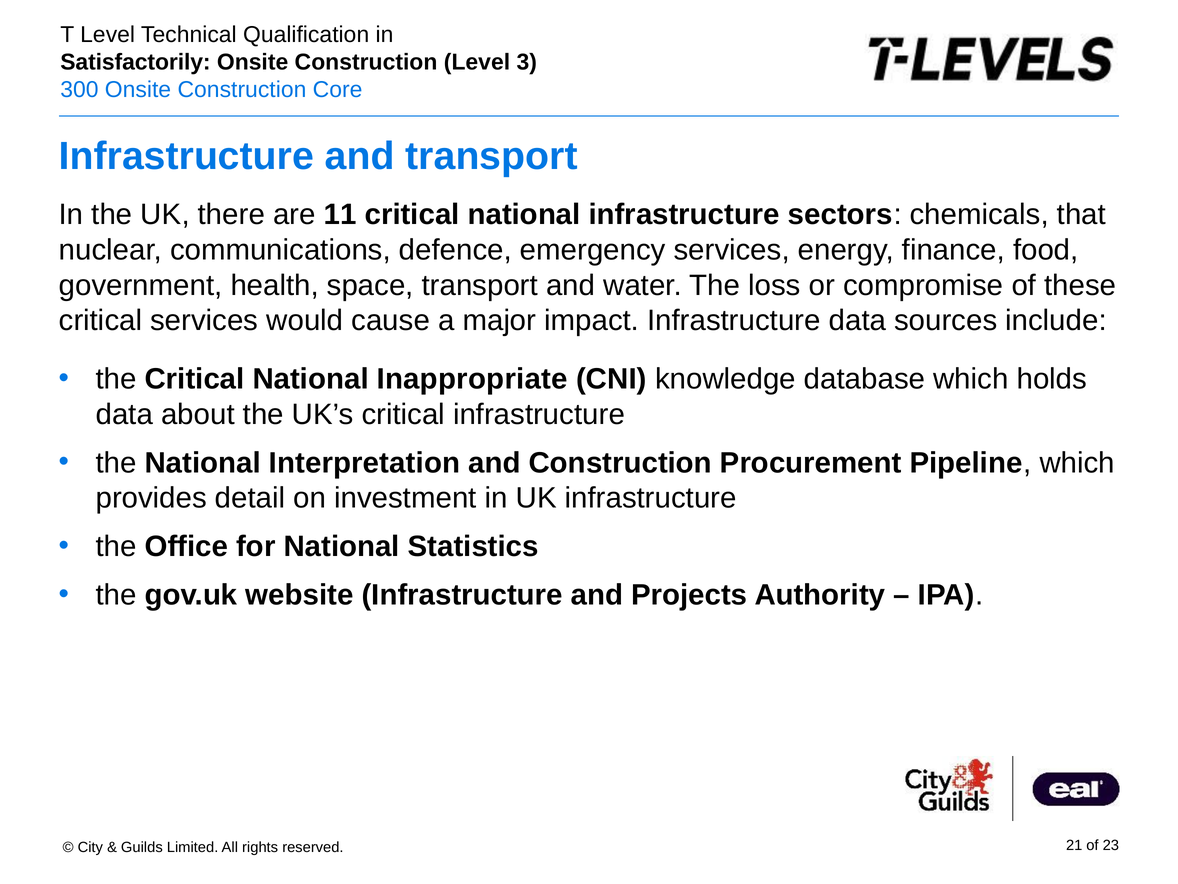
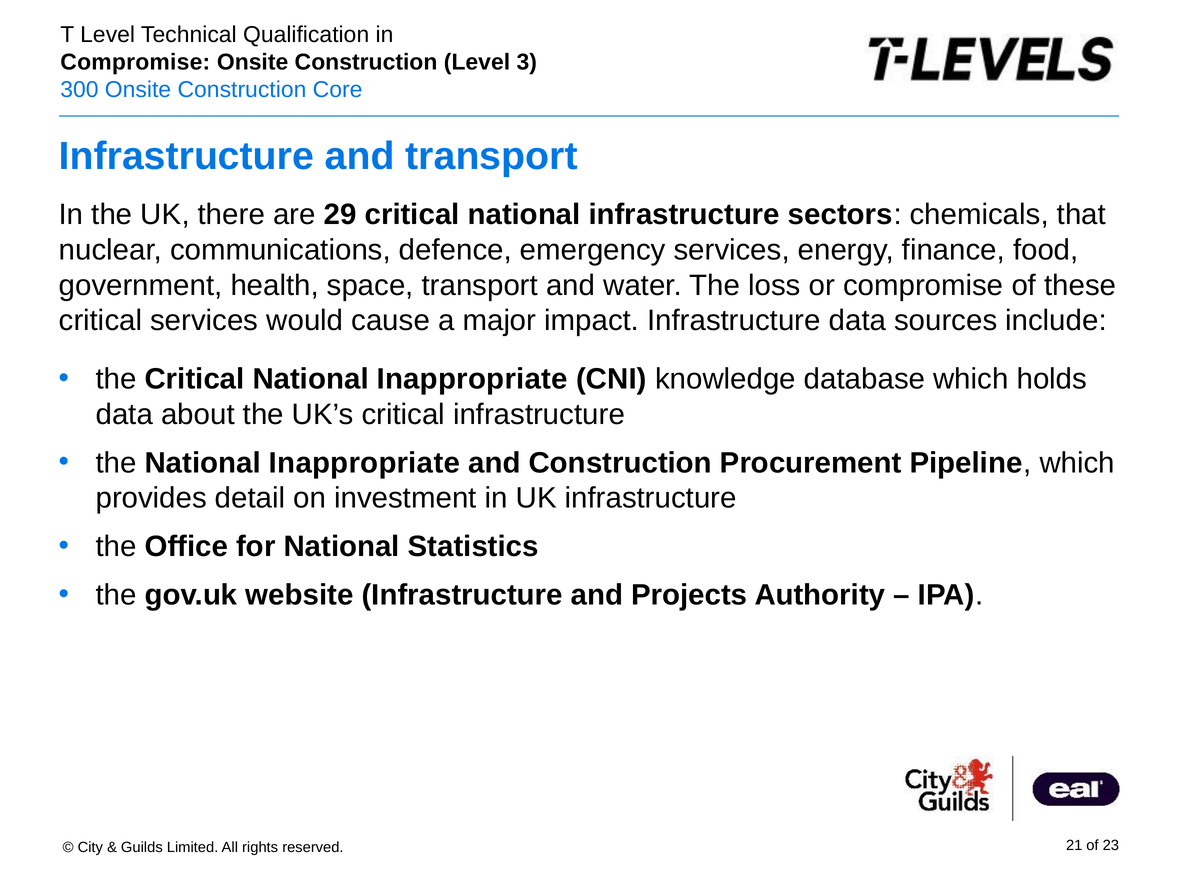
Satisfactorily at (135, 62): Satisfactorily -> Compromise
11: 11 -> 29
the National Interpretation: Interpretation -> Inappropriate
